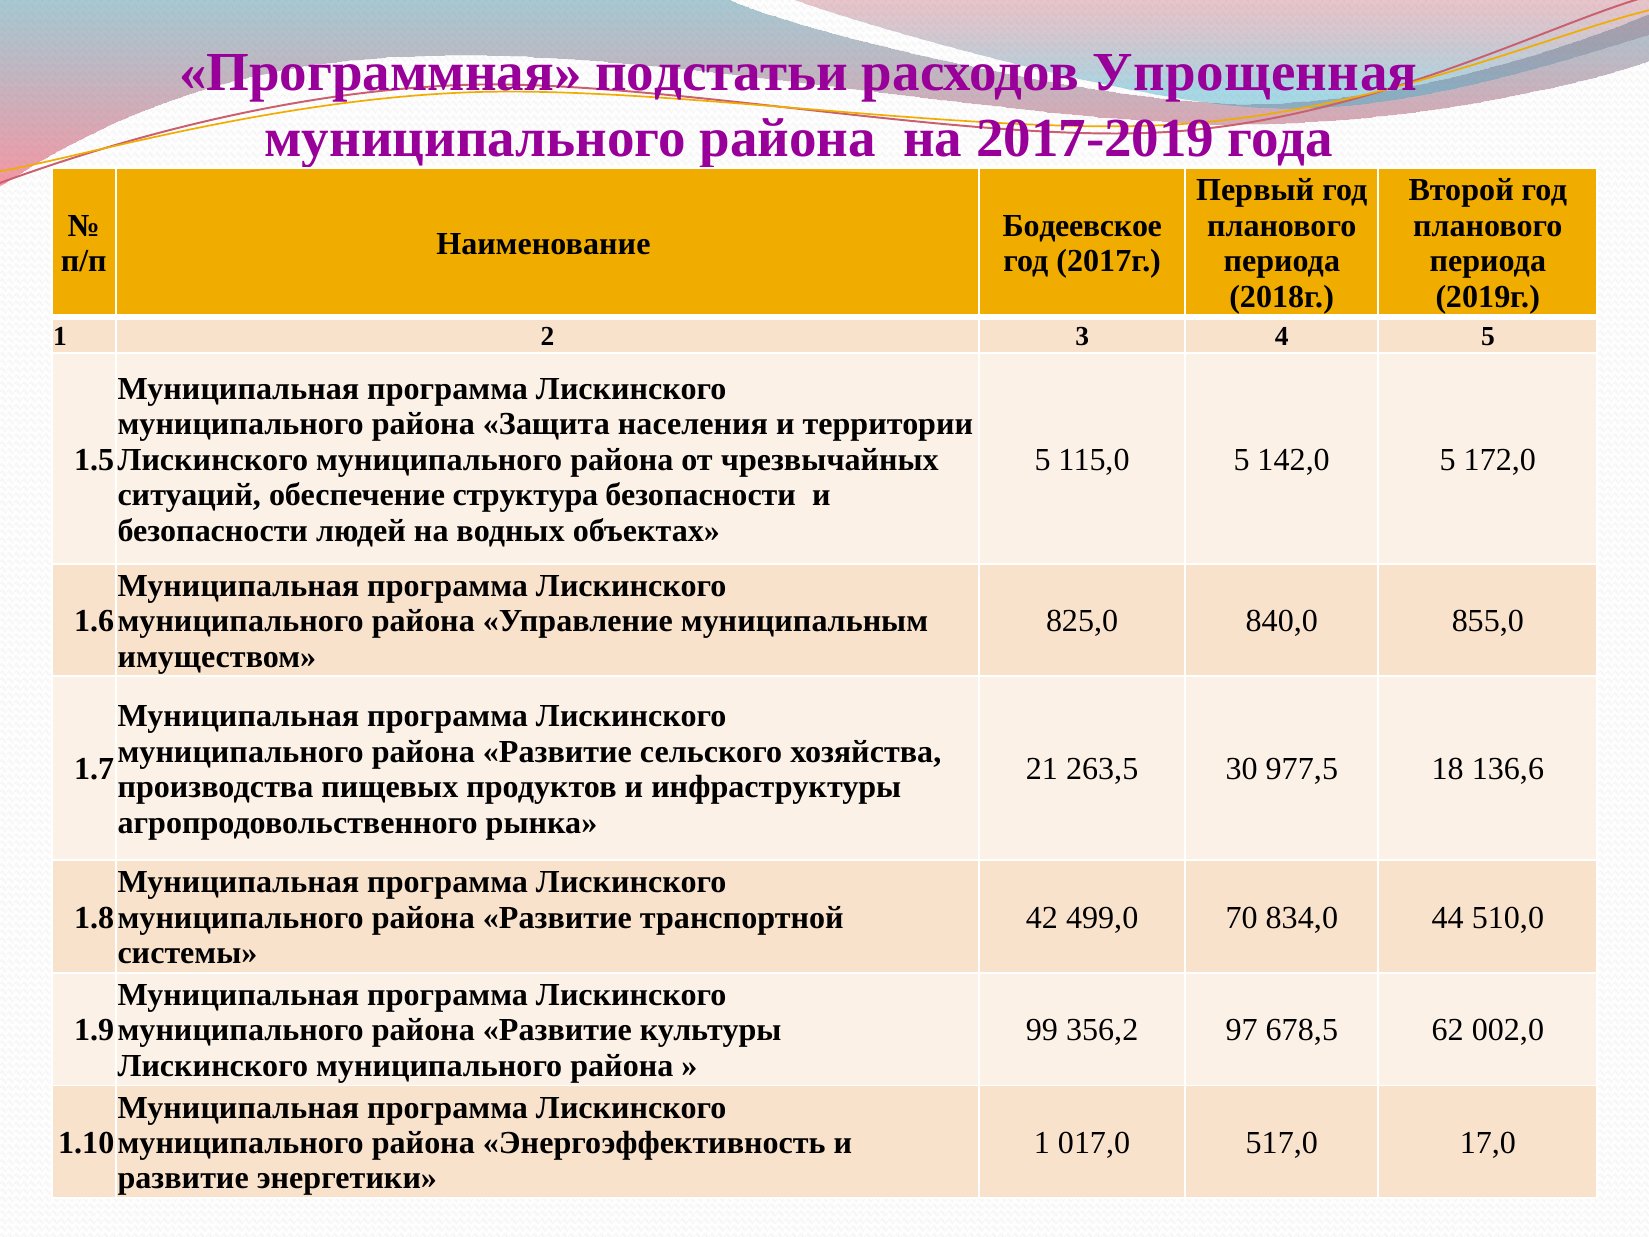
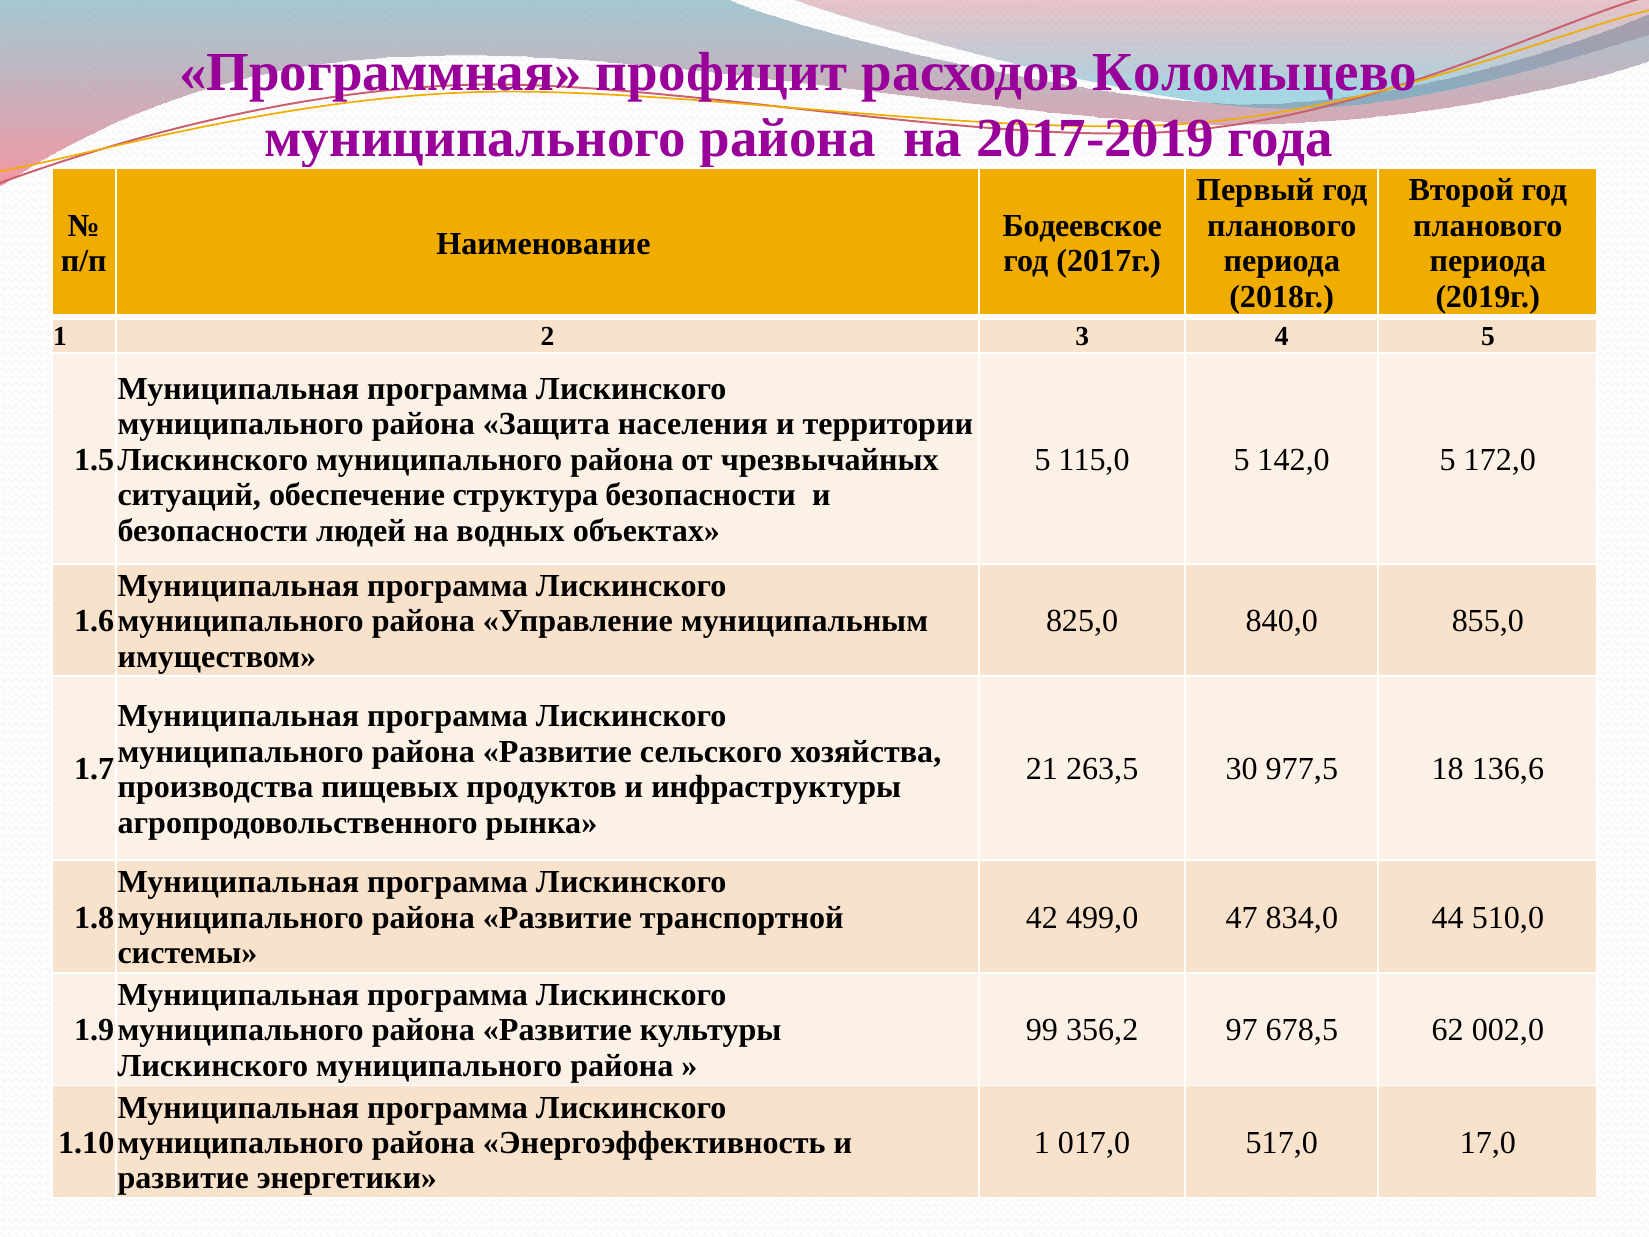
подстатьи: подстатьи -> профицит
Упрощенная: Упрощенная -> Коломыцево
70: 70 -> 47
